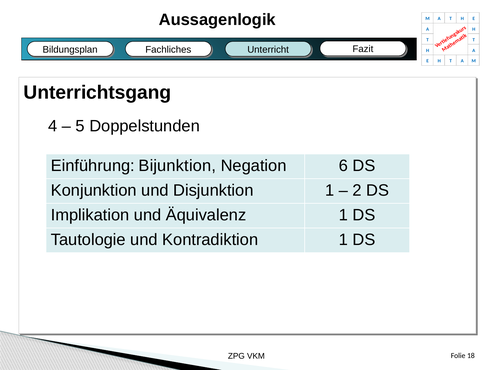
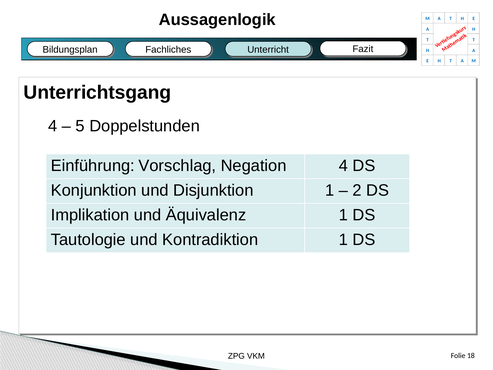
Bijunktion: Bijunktion -> Vorschlag
Negation 6: 6 -> 4
